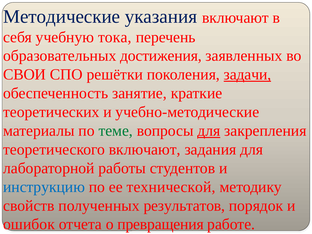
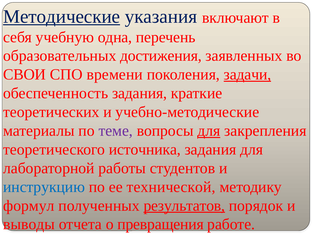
Методические underline: none -> present
тока: тока -> одна
решётки: решётки -> времени
обеспеченность занятие: занятие -> задания
теме colour: green -> purple
теоретического включают: включают -> источника
свойств: свойств -> формул
результатов underline: none -> present
ошибок: ошибок -> выводы
